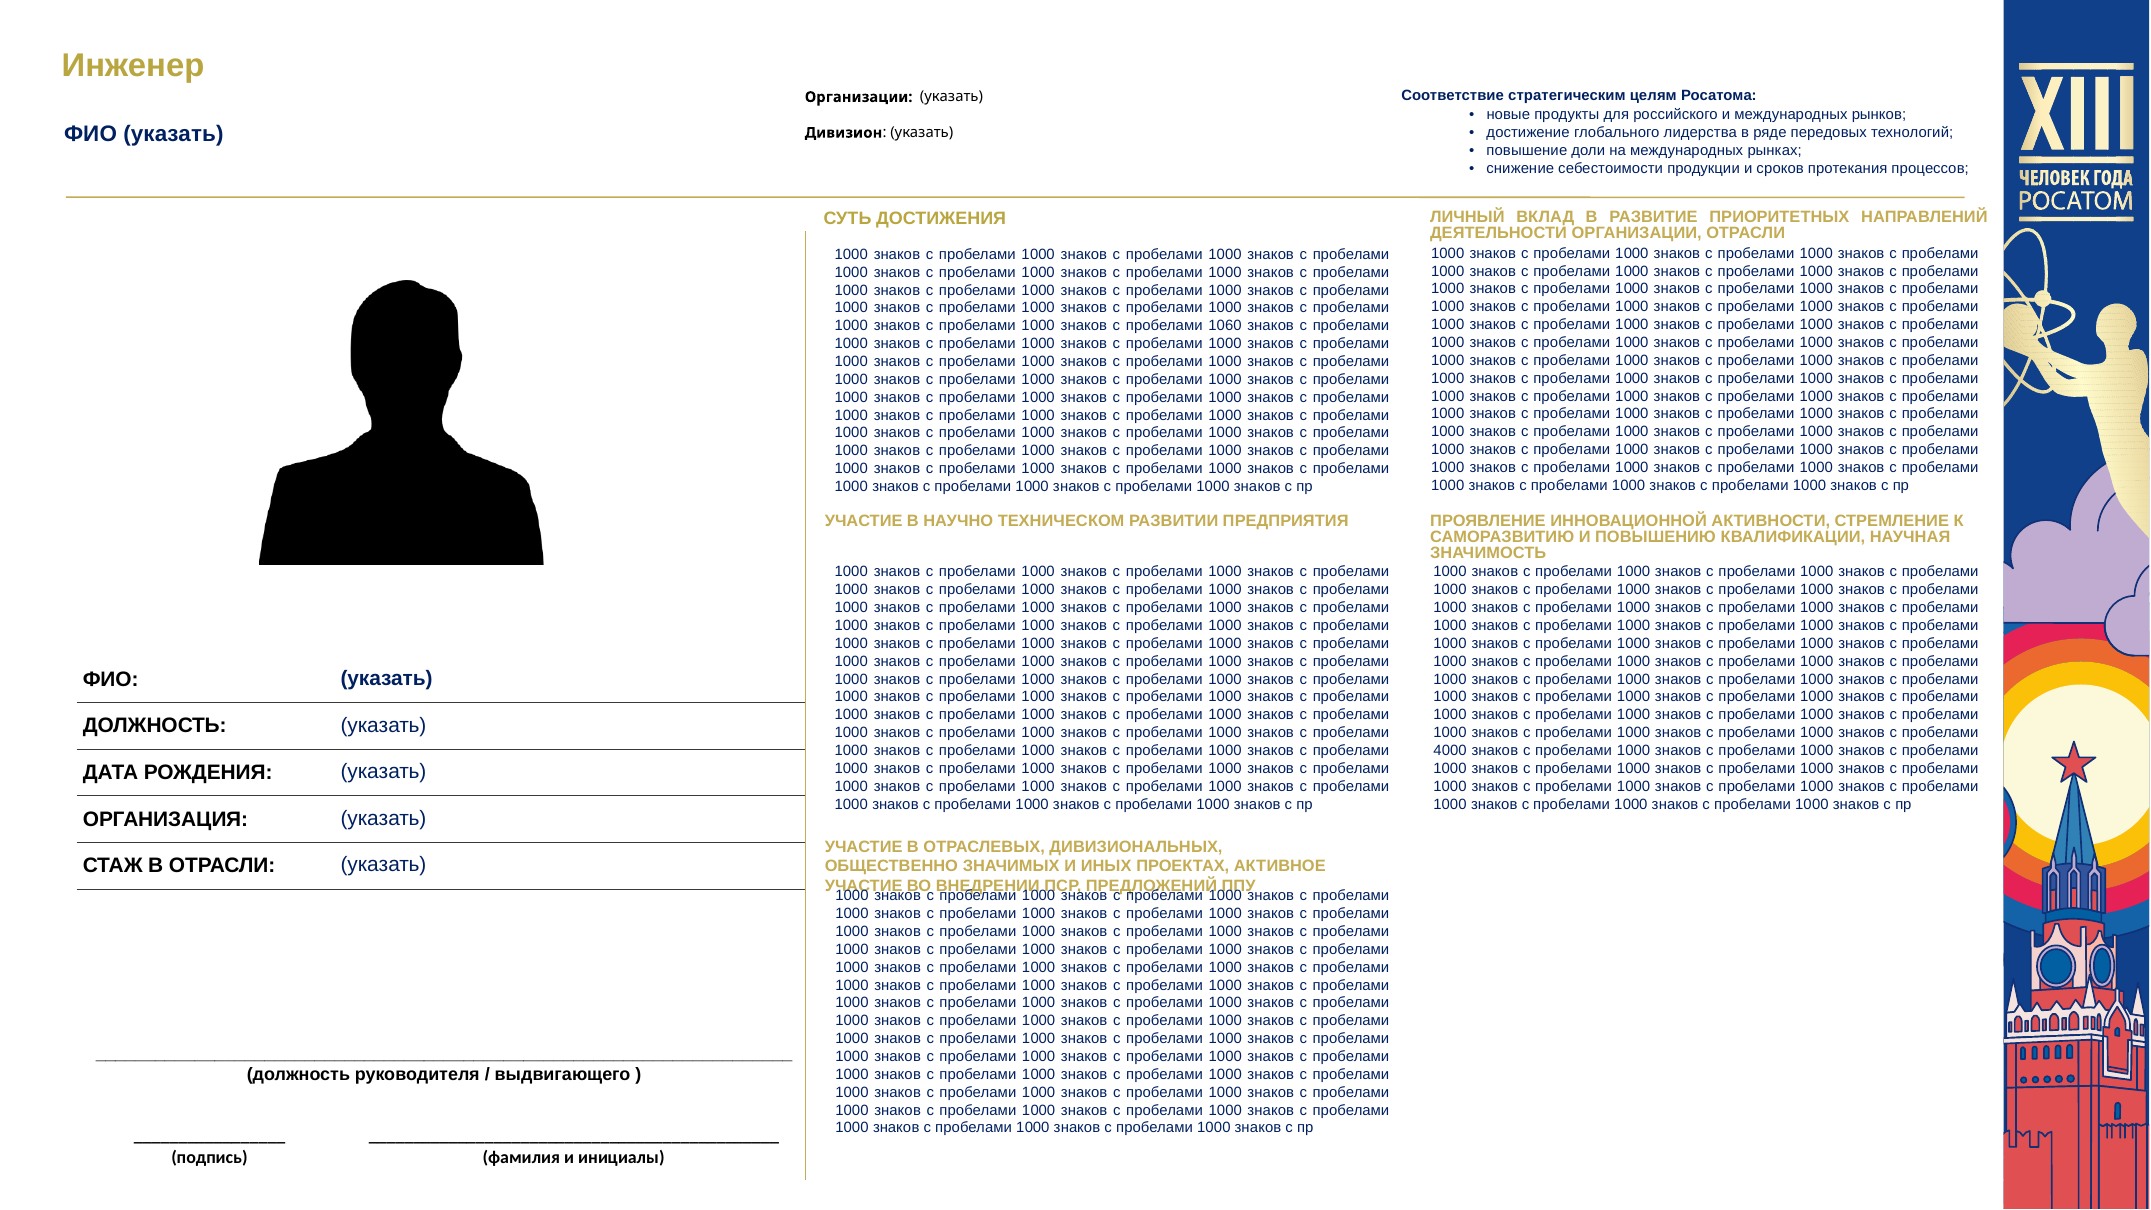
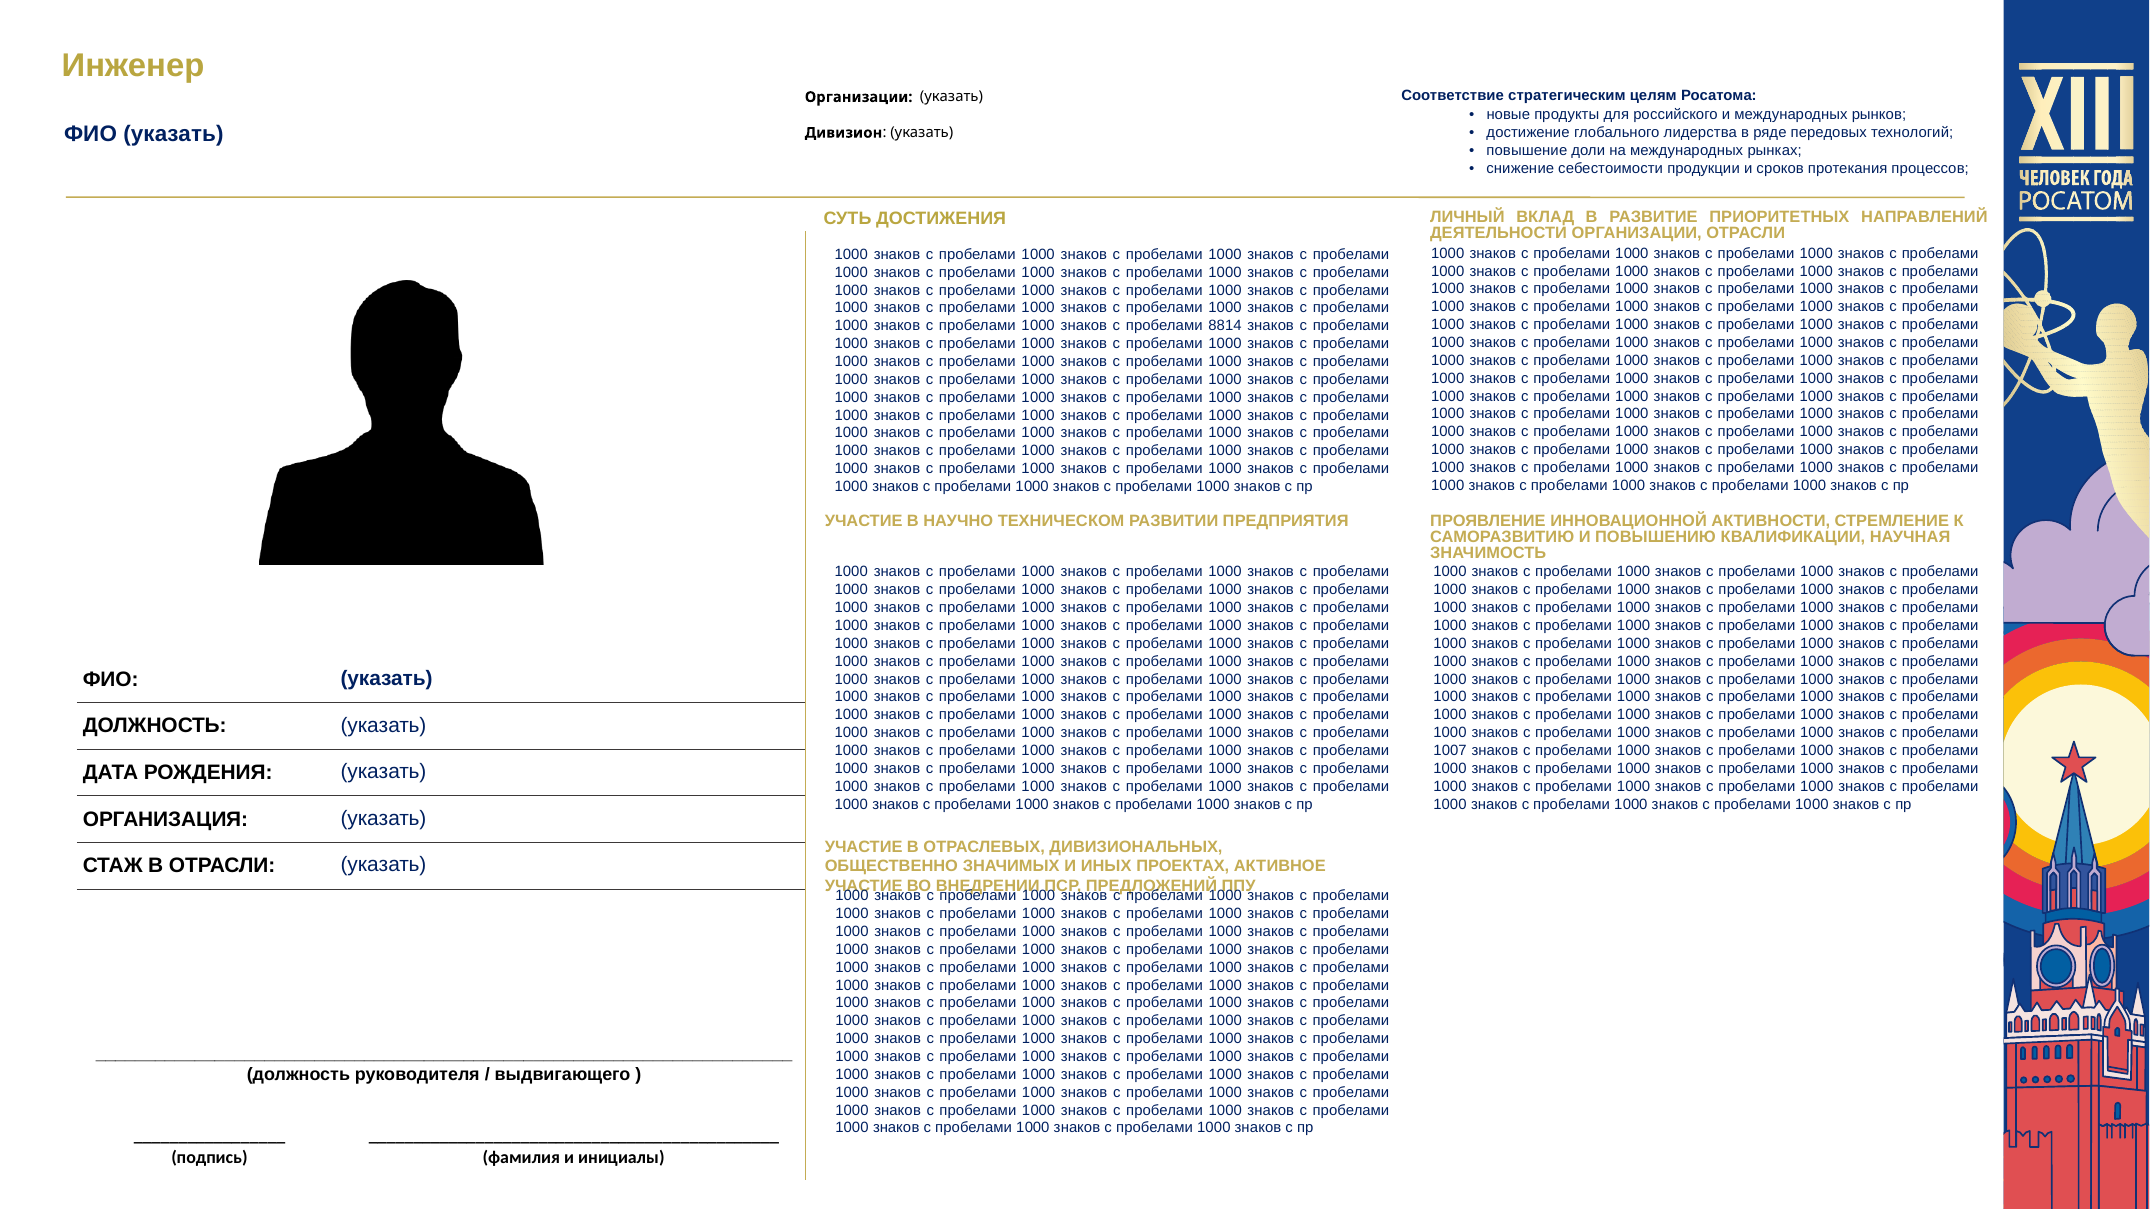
1060: 1060 -> 8814
4000: 4000 -> 1007
